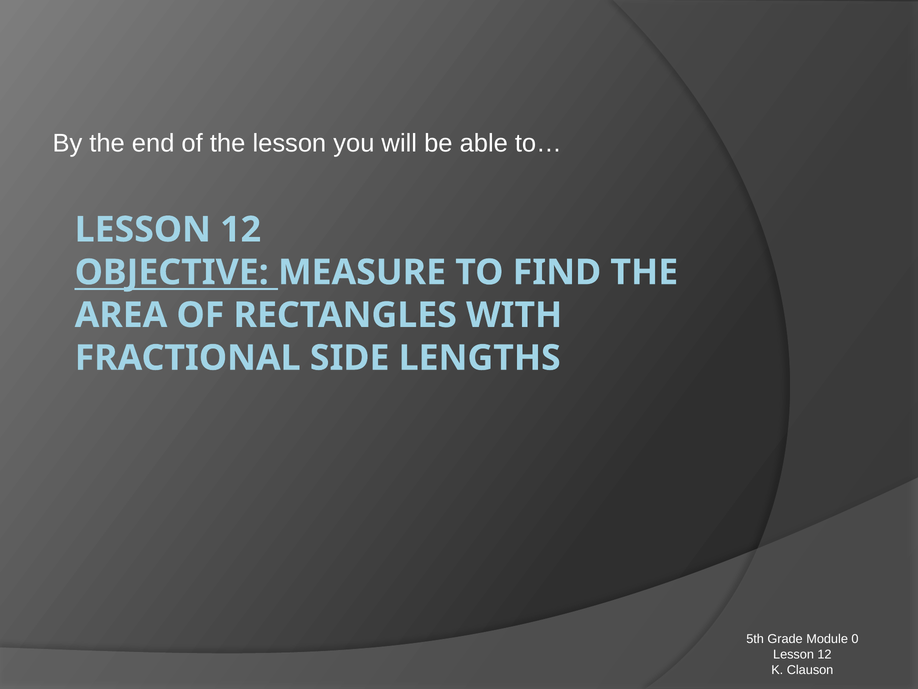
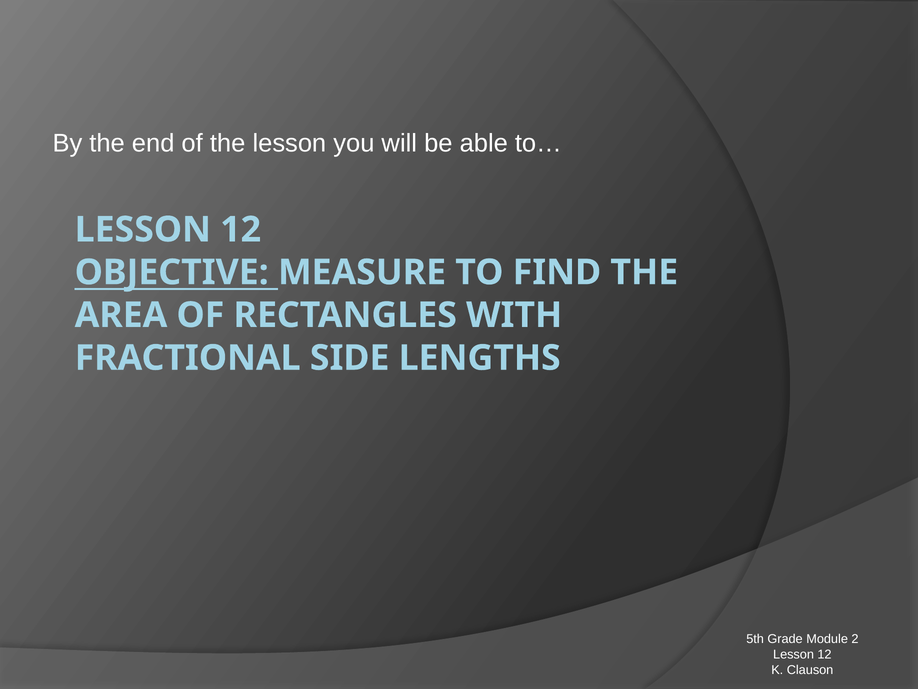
0: 0 -> 2
